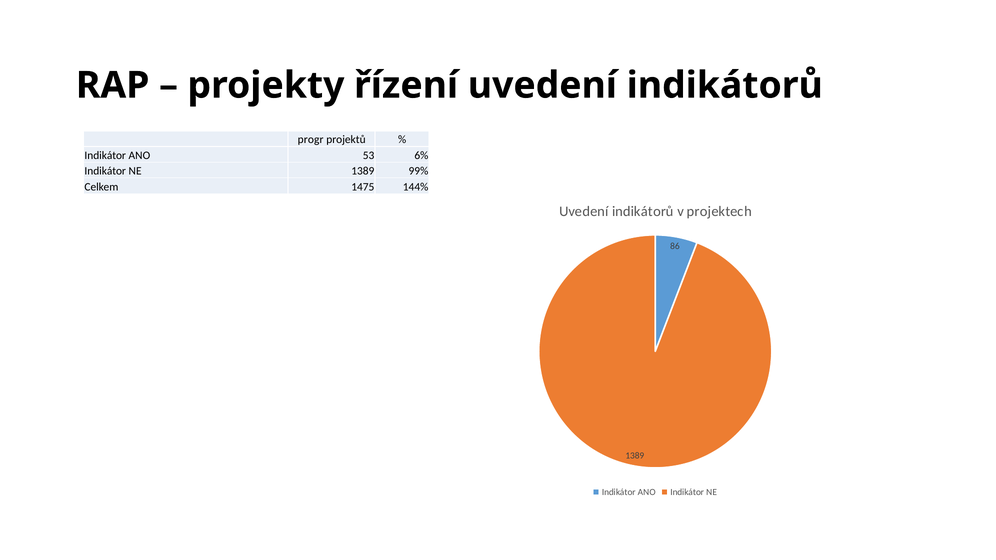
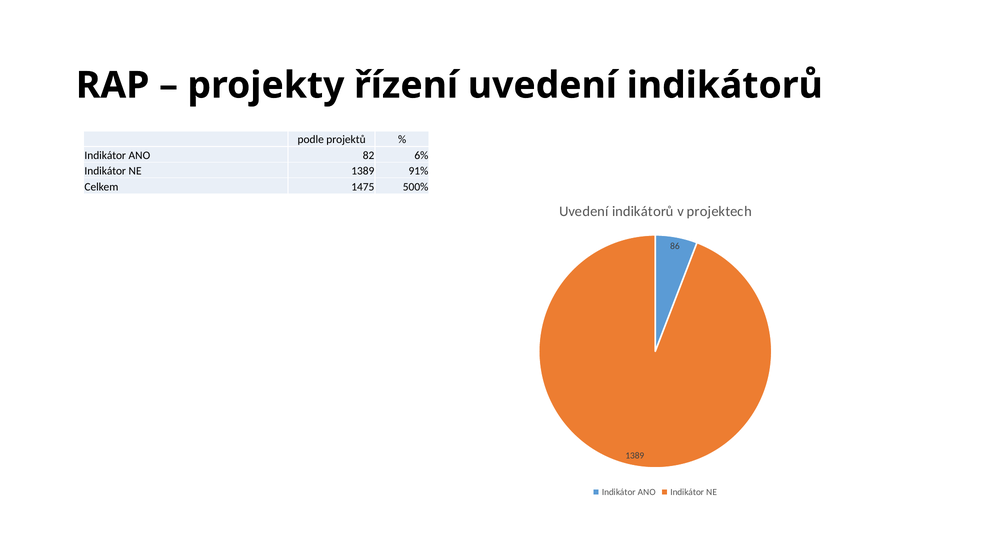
progr: progr -> podle
53: 53 -> 82
99%: 99% -> 91%
144%: 144% -> 500%
